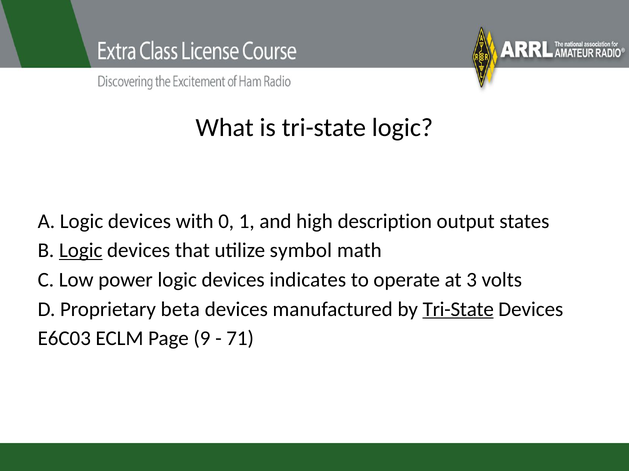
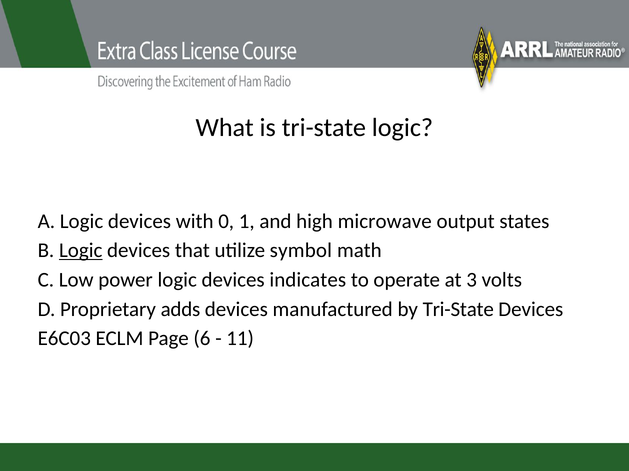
description: description -> microwave
beta: beta -> adds
Tri-State at (458, 310) underline: present -> none
9: 9 -> 6
71: 71 -> 11
